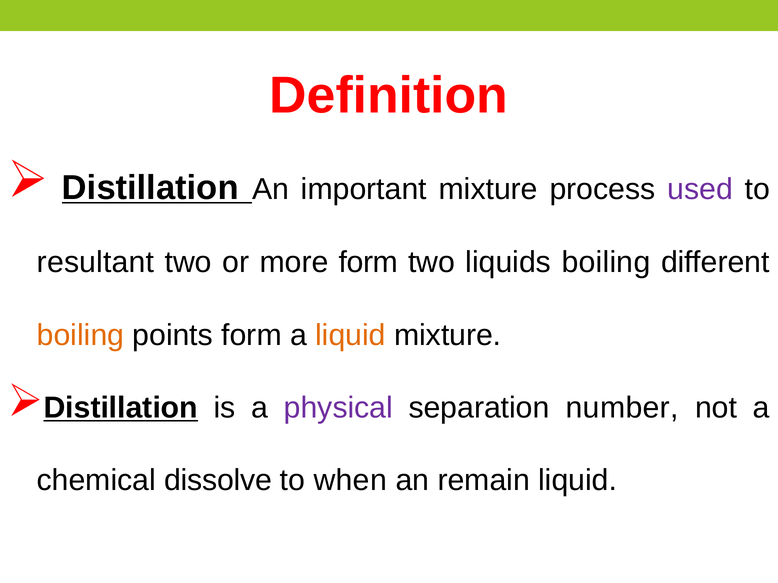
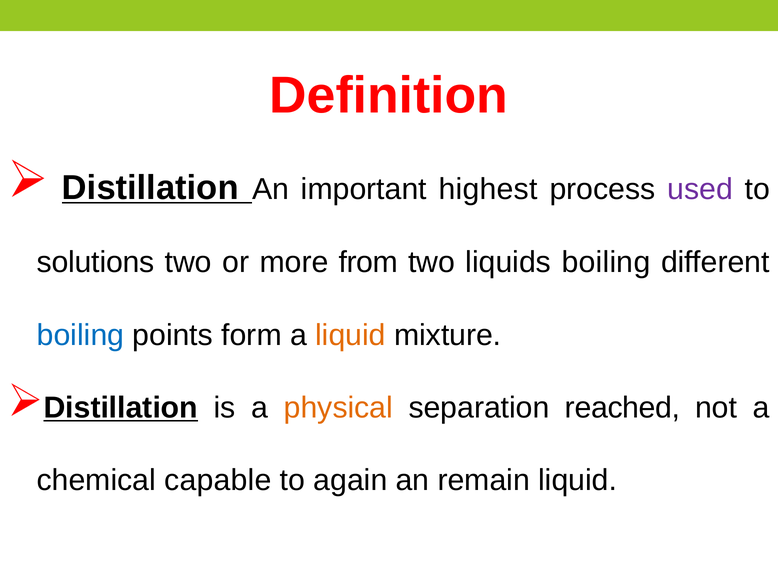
important mixture: mixture -> highest
resultant: resultant -> solutions
more form: form -> from
boiling at (80, 335) colour: orange -> blue
physical colour: purple -> orange
number: number -> reached
dissolve: dissolve -> capable
when: when -> again
